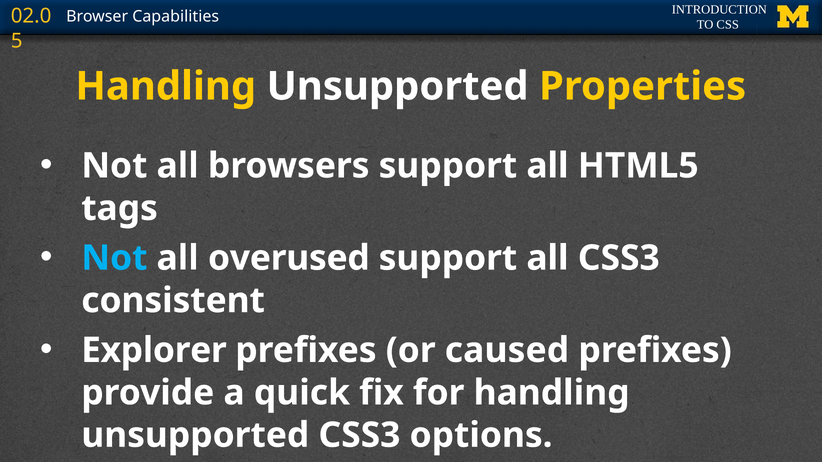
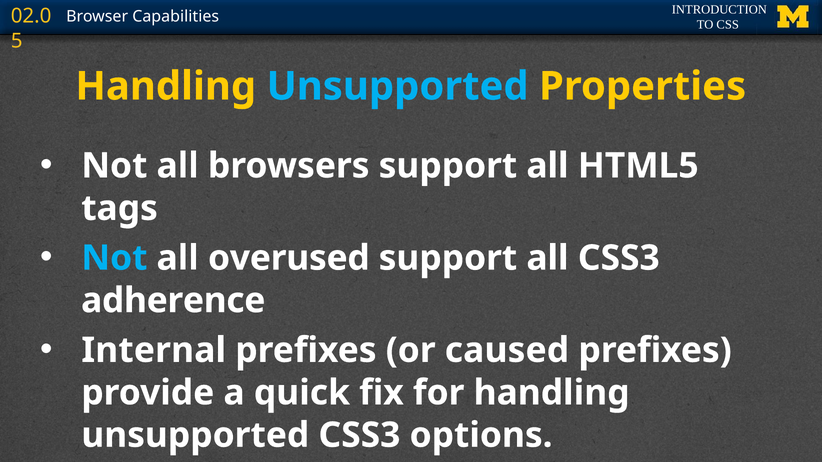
Unsupported at (398, 86) colour: white -> light blue
consistent: consistent -> adherence
Explorer: Explorer -> Internal
